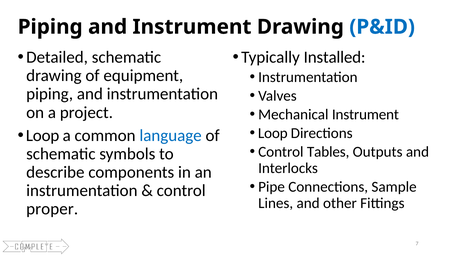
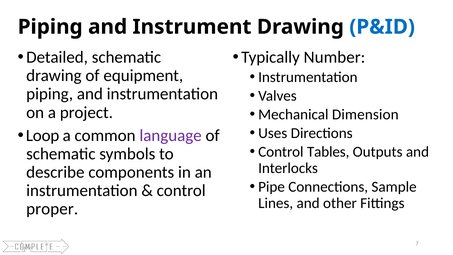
Installed: Installed -> Number
Mechanical Instrument: Instrument -> Dimension
Loop at (273, 133): Loop -> Uses
language colour: blue -> purple
